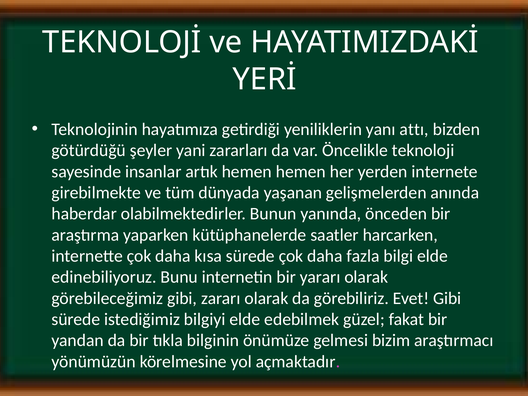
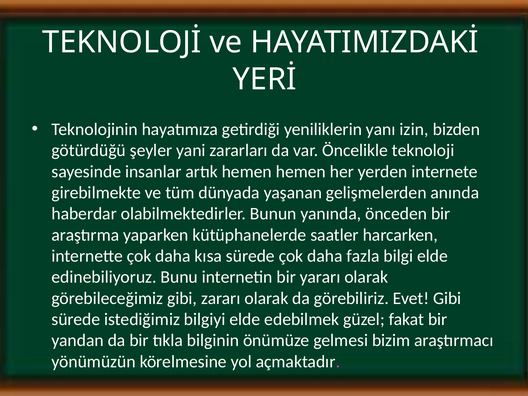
attı: attı -> izin
